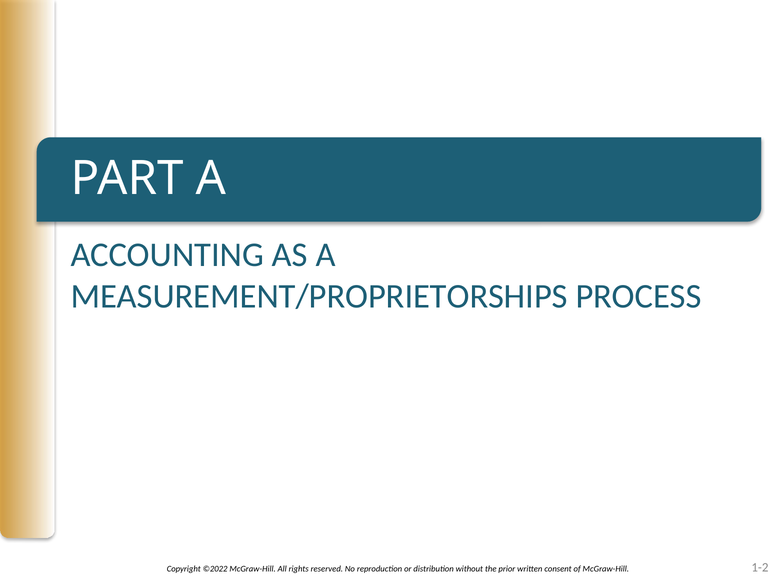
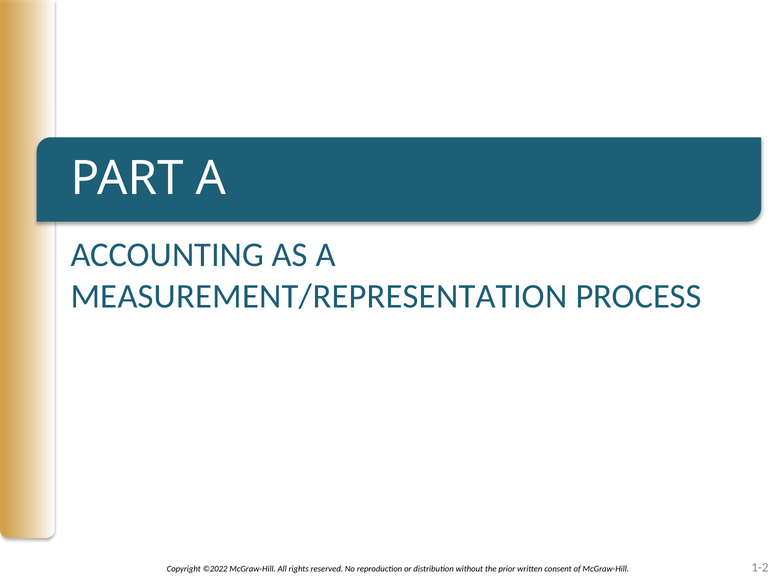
MEASUREMENT/PROPRIETORSHIPS: MEASUREMENT/PROPRIETORSHIPS -> MEASUREMENT/REPRESENTATION
